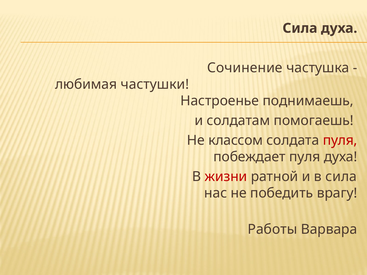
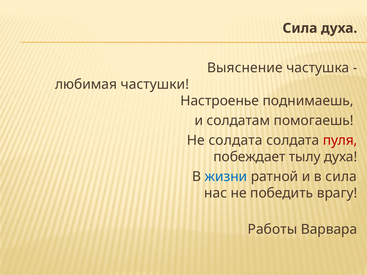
Сочинение: Сочинение -> Выяснение
Не классом: классом -> солдата
побеждает пуля: пуля -> тылу
жизни colour: red -> blue
